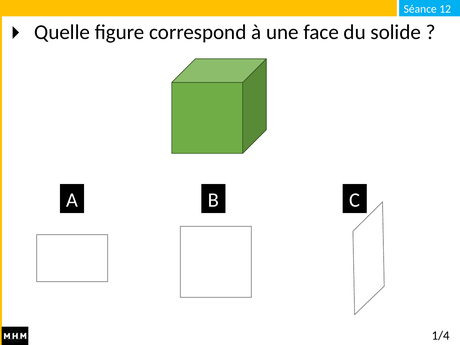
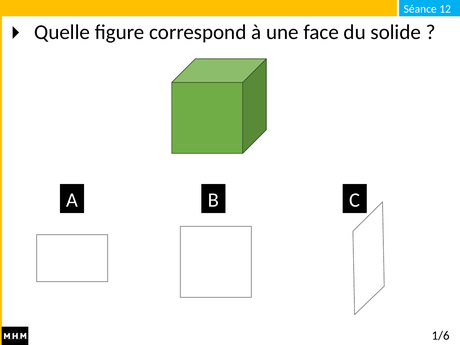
1/4: 1/4 -> 1/6
